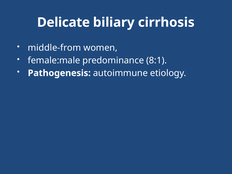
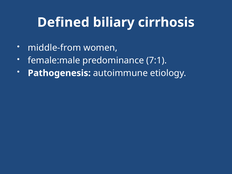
Delicate: Delicate -> Defined
8:1: 8:1 -> 7:1
